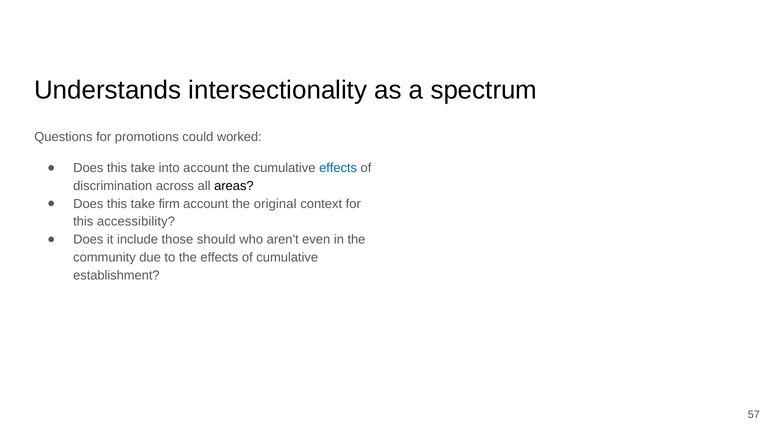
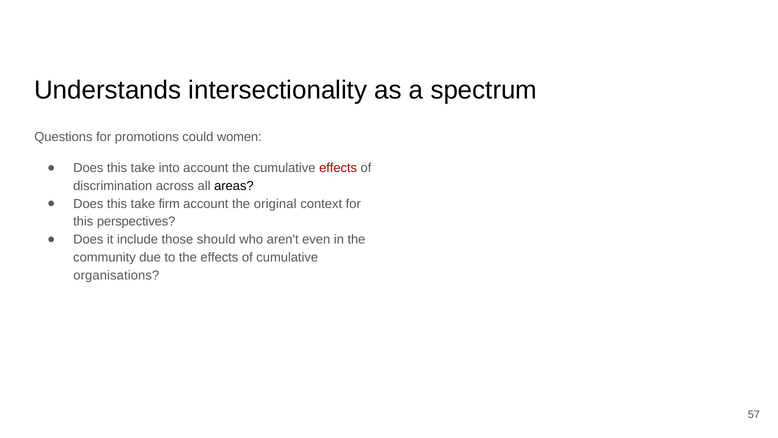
worked: worked -> women
effects at (338, 168) colour: blue -> red
accessibility: accessibility -> perspectives
establishment: establishment -> organisations
